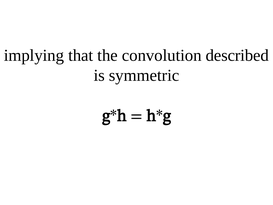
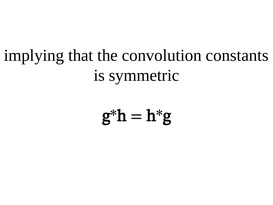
described: described -> constants
